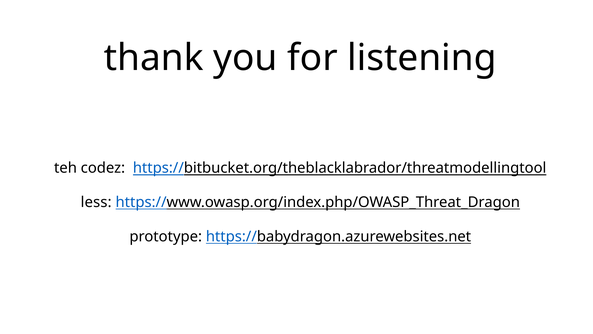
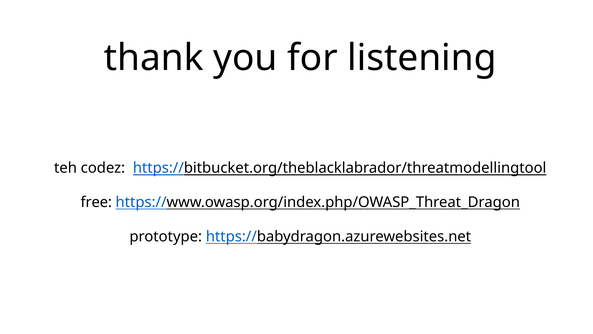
less: less -> free
